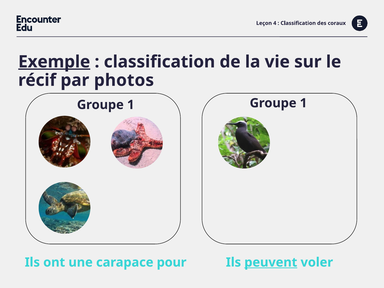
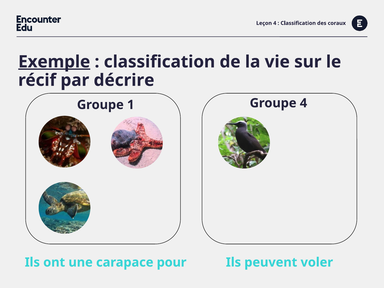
photos: photos -> décrire
1 at (303, 103): 1 -> 4
peuvent underline: present -> none
